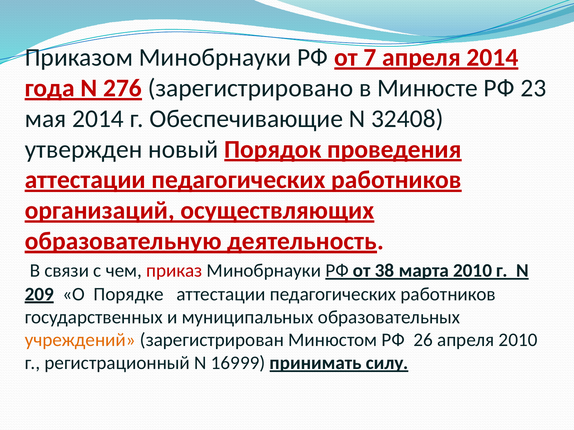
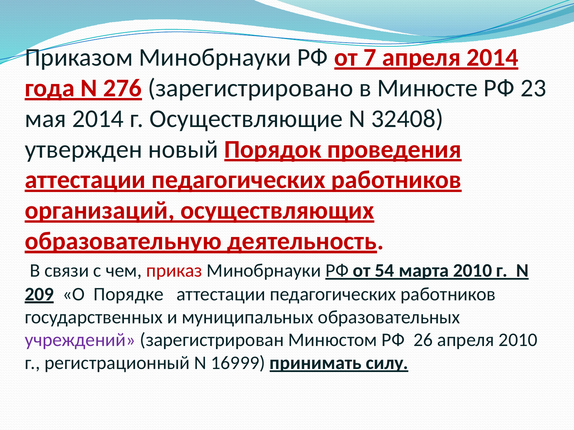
Обеспечивающие: Обеспечивающие -> Осуществляющие
38: 38 -> 54
учреждений colour: orange -> purple
